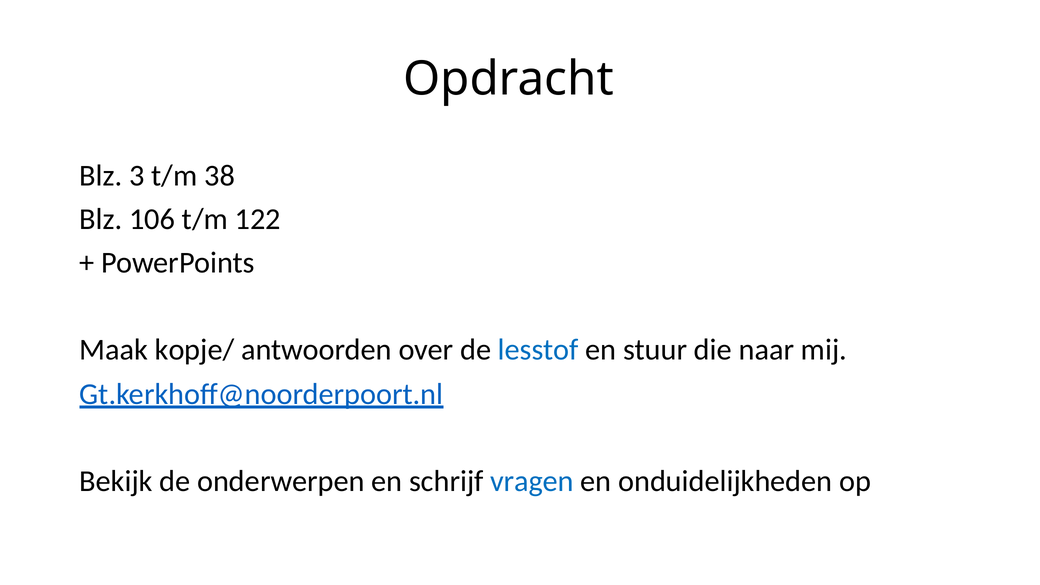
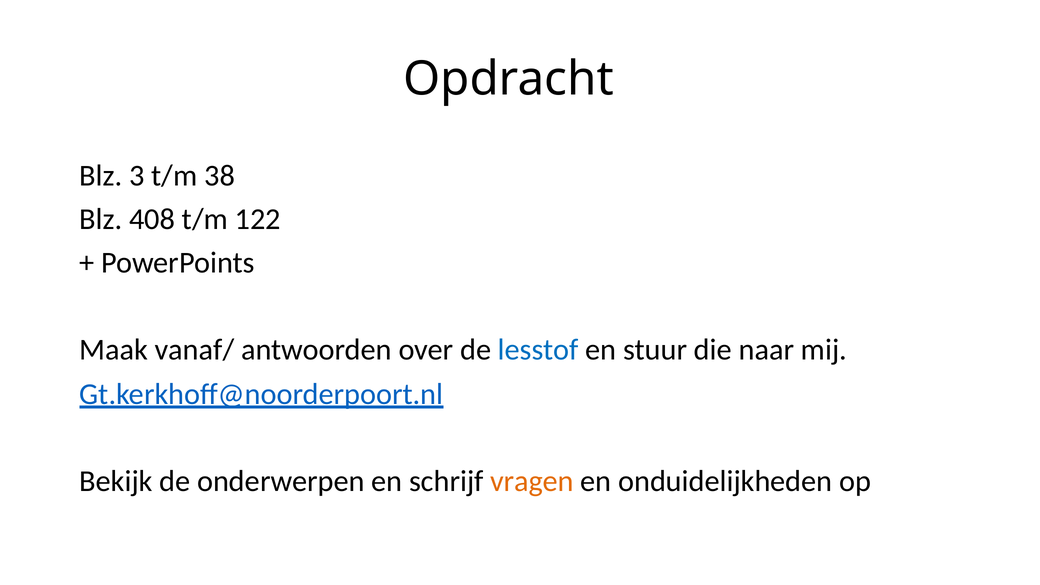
106: 106 -> 408
kopje/: kopje/ -> vanaf/
vragen colour: blue -> orange
